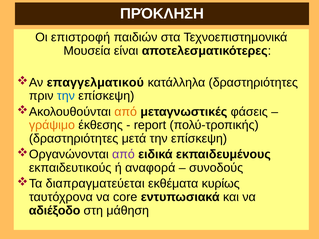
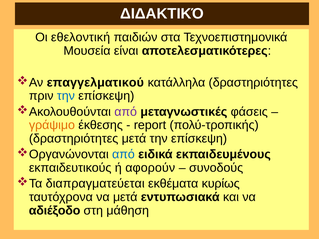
ΠΡΌΚΛΗΣΗ: ΠΡΌΚΛΗΣΗ -> ΔΙΔΑΚΤΙΚΌ
επιστροφή: επιστροφή -> εθελοντική
από at (126, 112) colour: orange -> purple
από at (123, 155) colour: purple -> blue
αναφορά: αναφορά -> αφορούν
να core: core -> μετά
